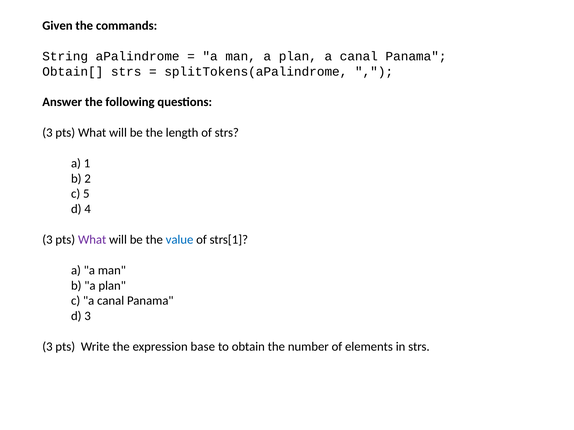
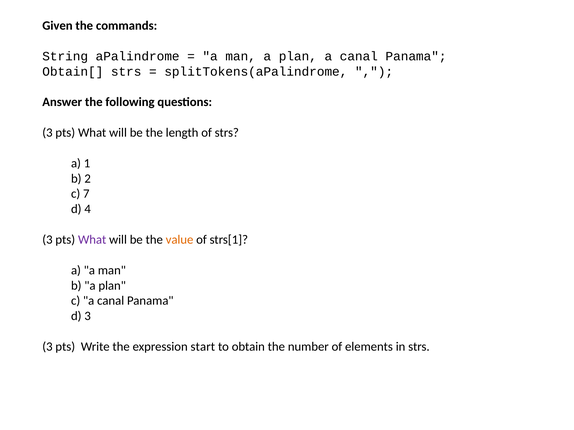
5: 5 -> 7
value colour: blue -> orange
base: base -> start
